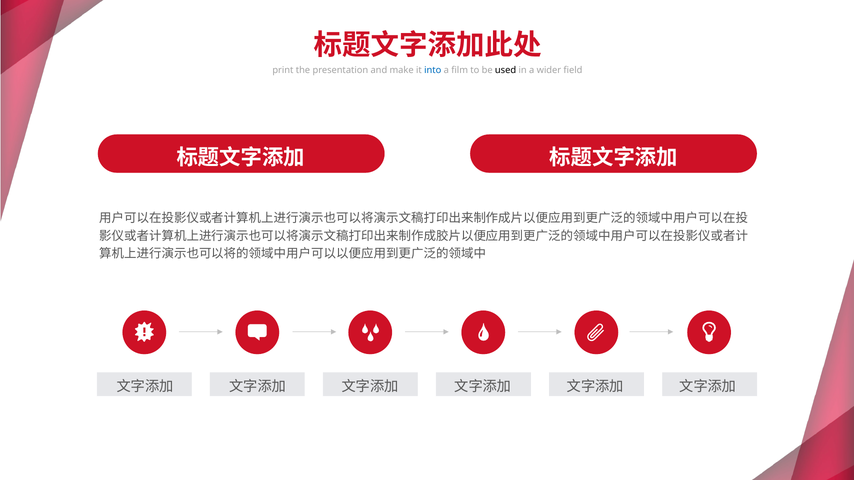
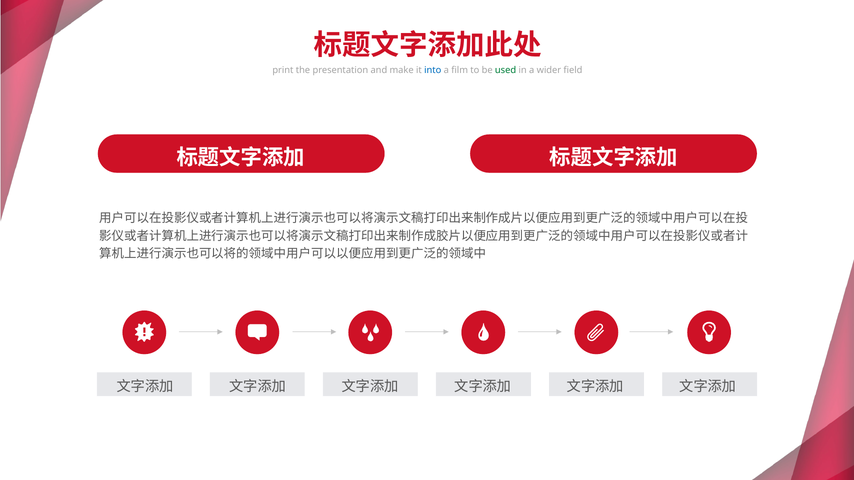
used colour: black -> green
